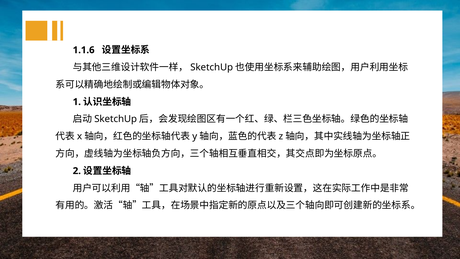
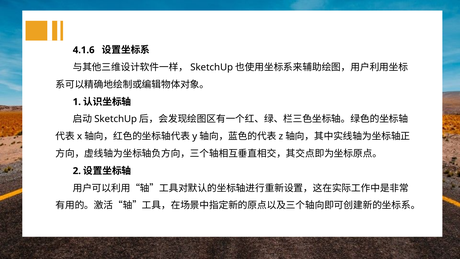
1.1.6: 1.1.6 -> 4.1.6
